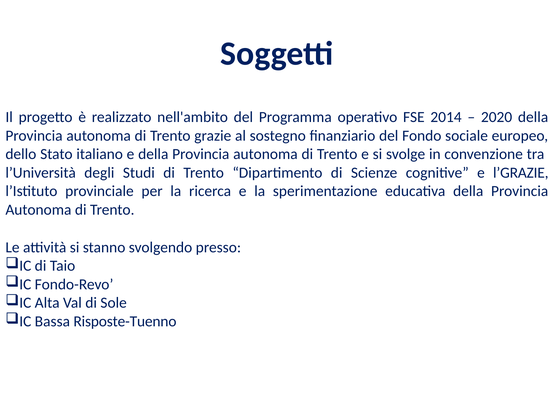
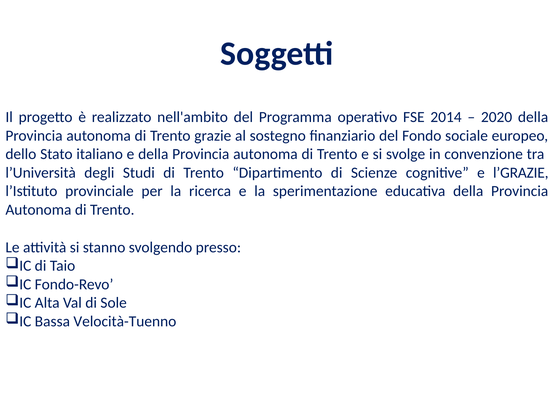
Risposte-Tuenno: Risposte-Tuenno -> Velocità-Tuenno
